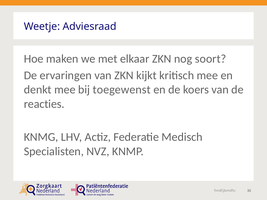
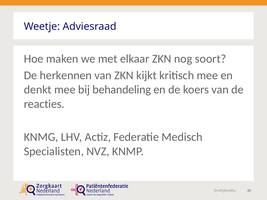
ervaringen: ervaringen -> herkennen
toegewenst: toegewenst -> behandeling
